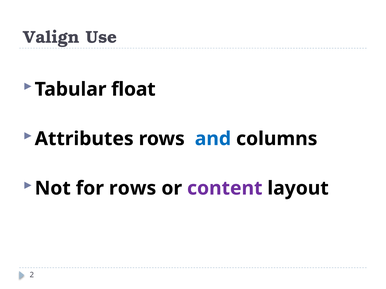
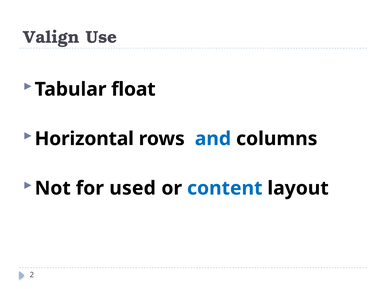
Attributes: Attributes -> Horizontal
for rows: rows -> used
content colour: purple -> blue
